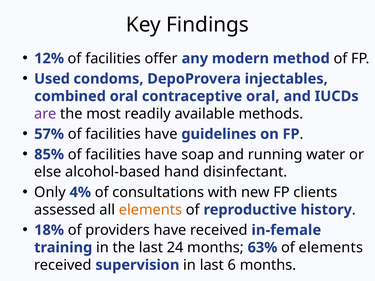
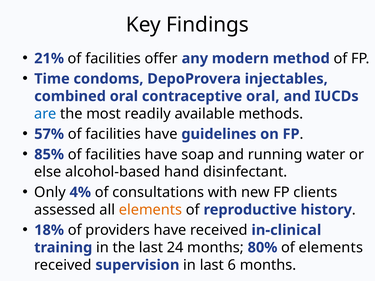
12%: 12% -> 21%
Used: Used -> Time
are colour: purple -> blue
in-female: in-female -> in-clinical
63%: 63% -> 80%
